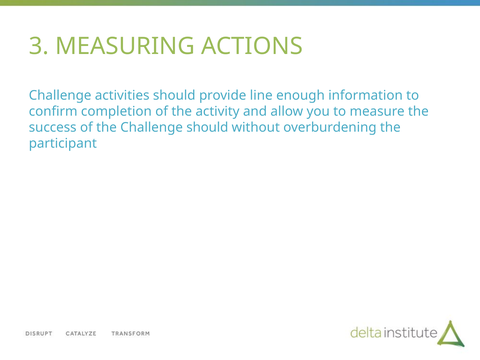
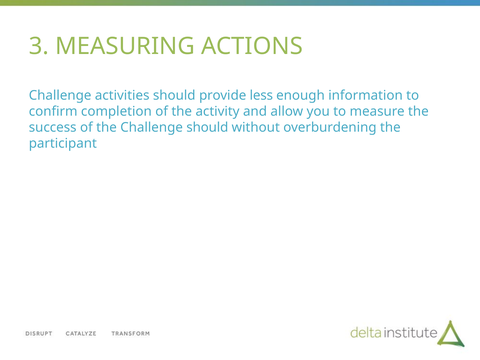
line: line -> less
